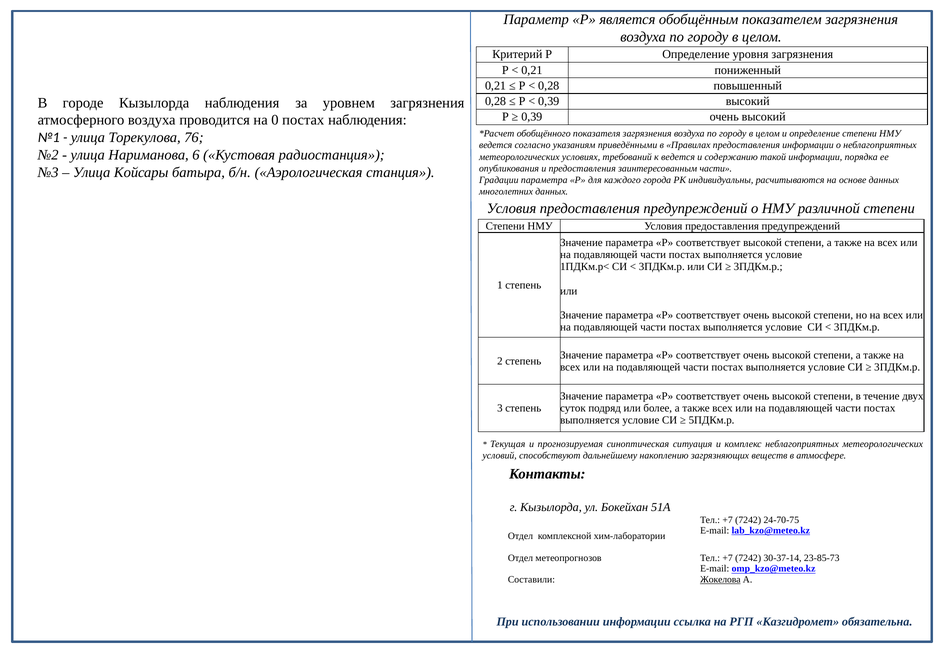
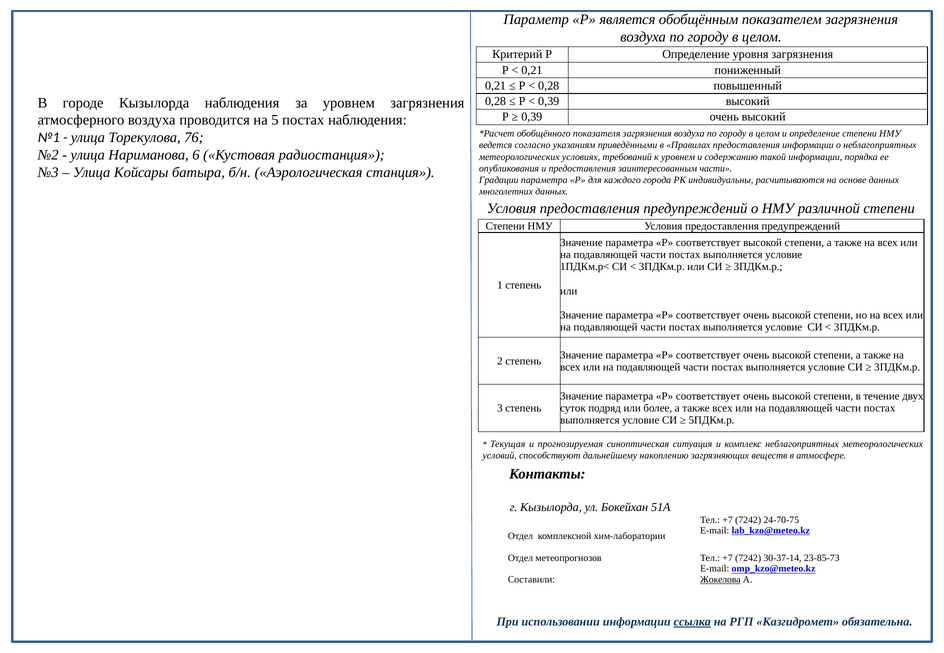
0: 0 -> 5
к ведется: ведется -> уровнем
ссылка underline: none -> present
